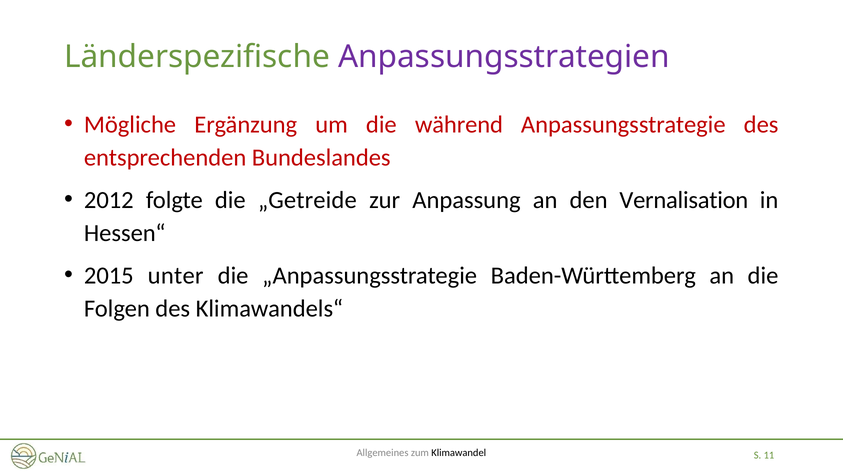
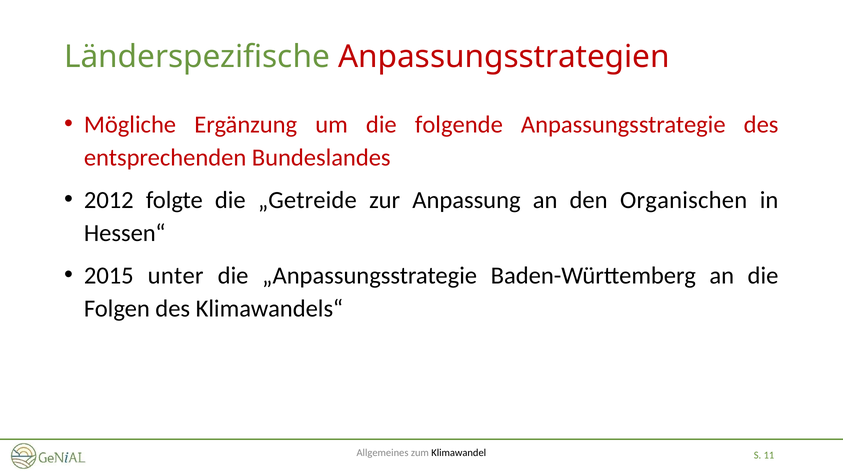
Anpassungsstrategien colour: purple -> red
während: während -> folgende
Vernalisation: Vernalisation -> Organischen
